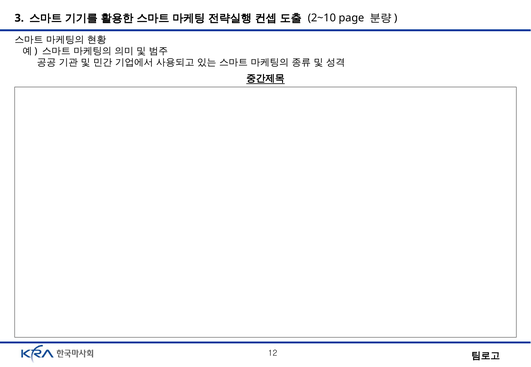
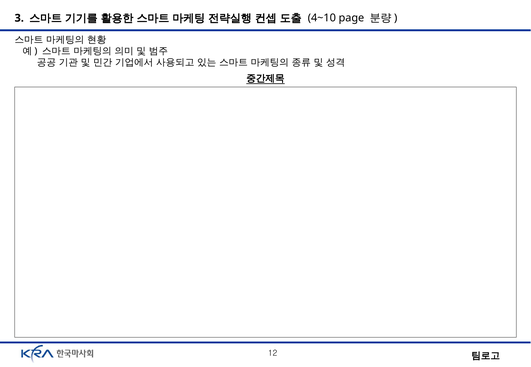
2~10: 2~10 -> 4~10
